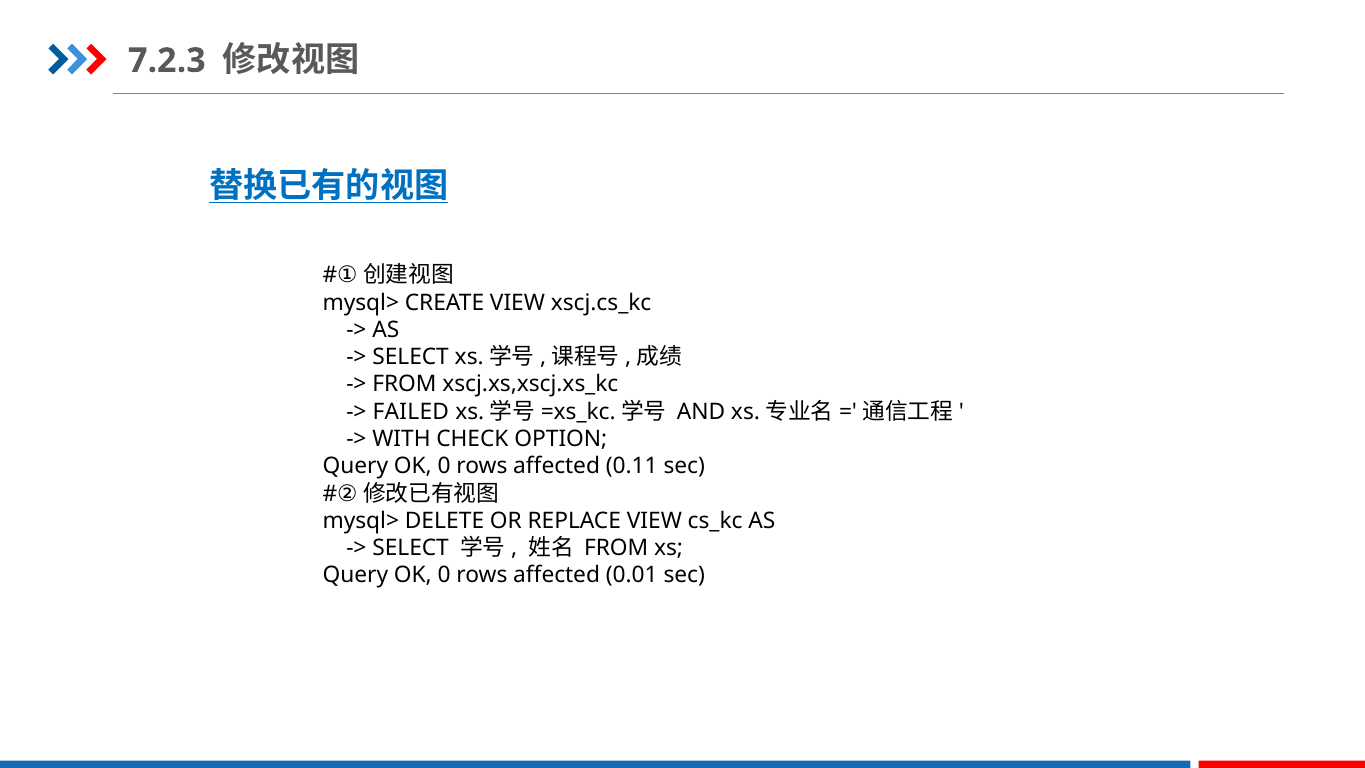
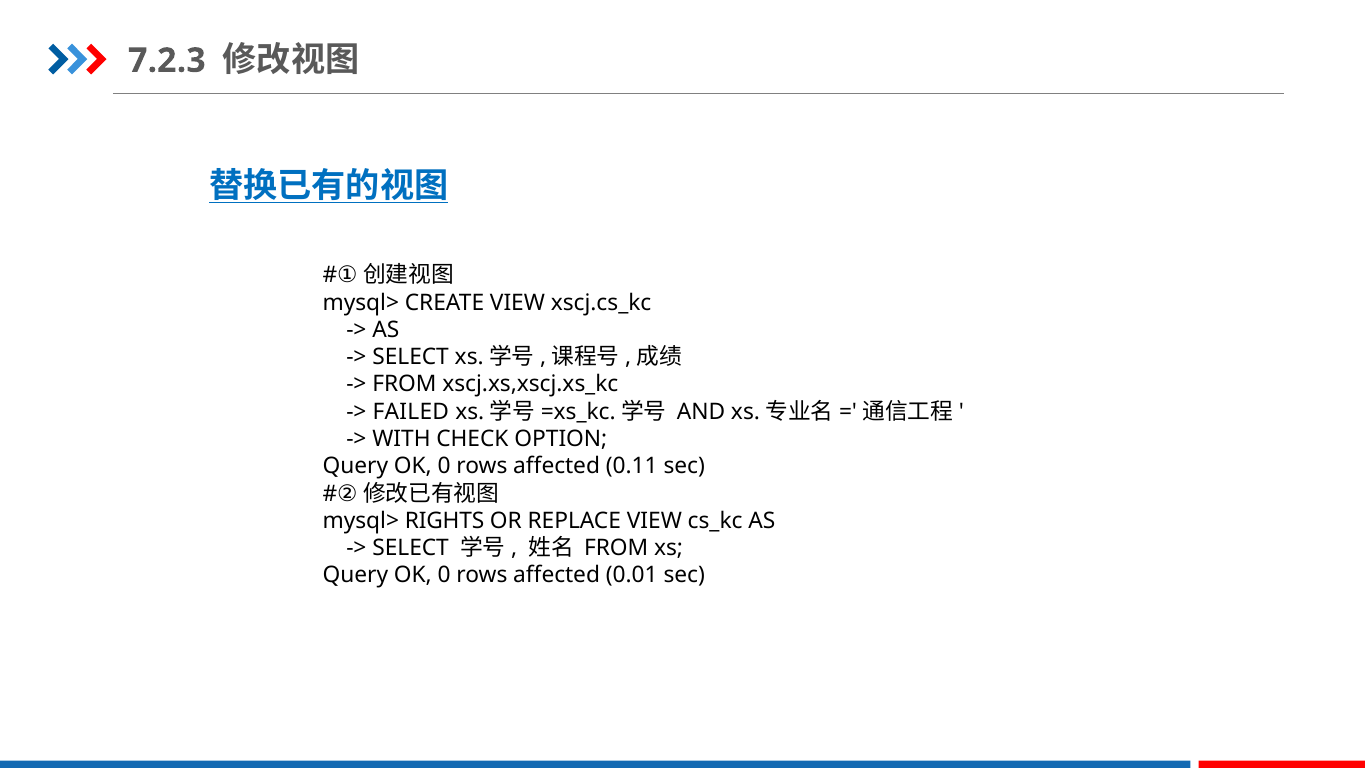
DELETE: DELETE -> RIGHTS
